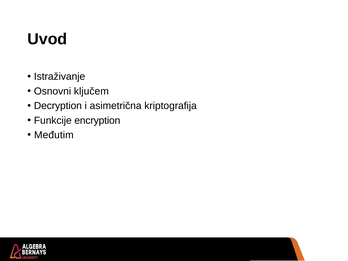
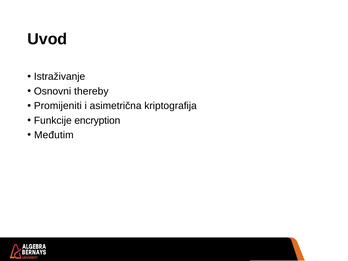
ključem: ključem -> thereby
Decryption: Decryption -> Promijeniti
